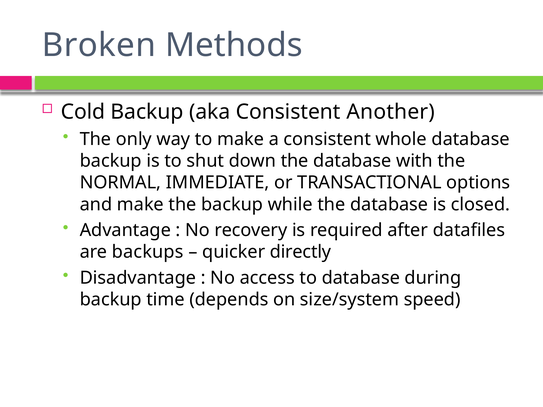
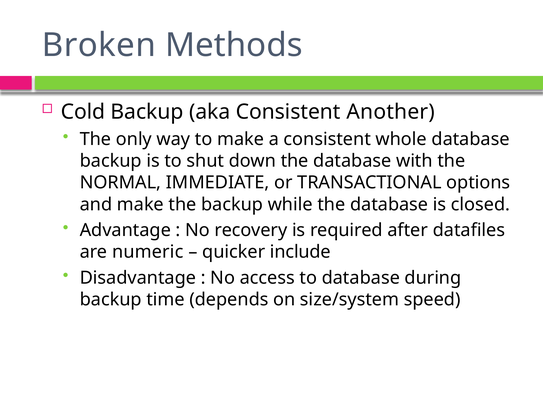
backups: backups -> numeric
directly: directly -> include
